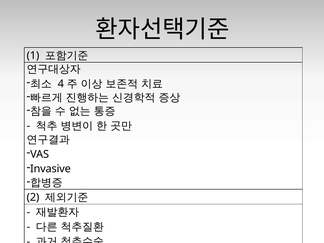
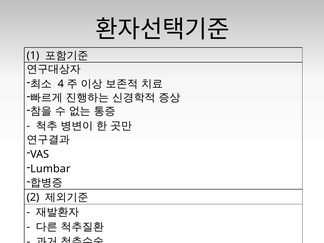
Invasive: Invasive -> Lumbar
